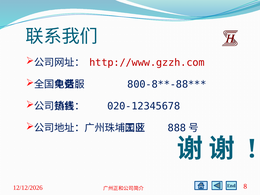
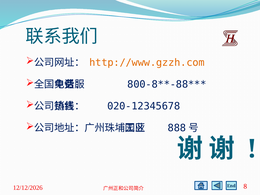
http://www.gzzh.com colour: red -> orange
